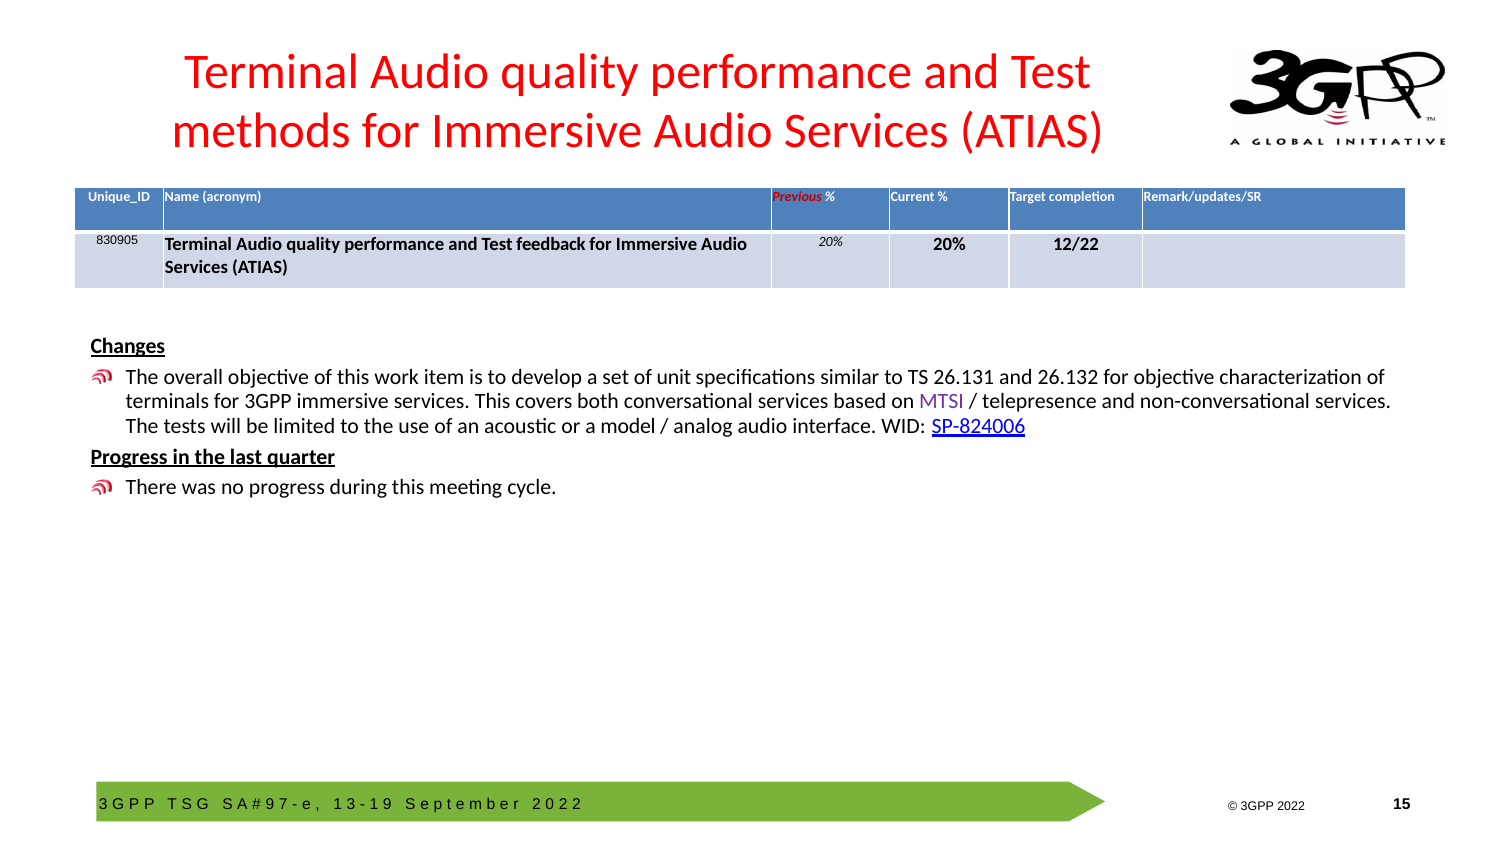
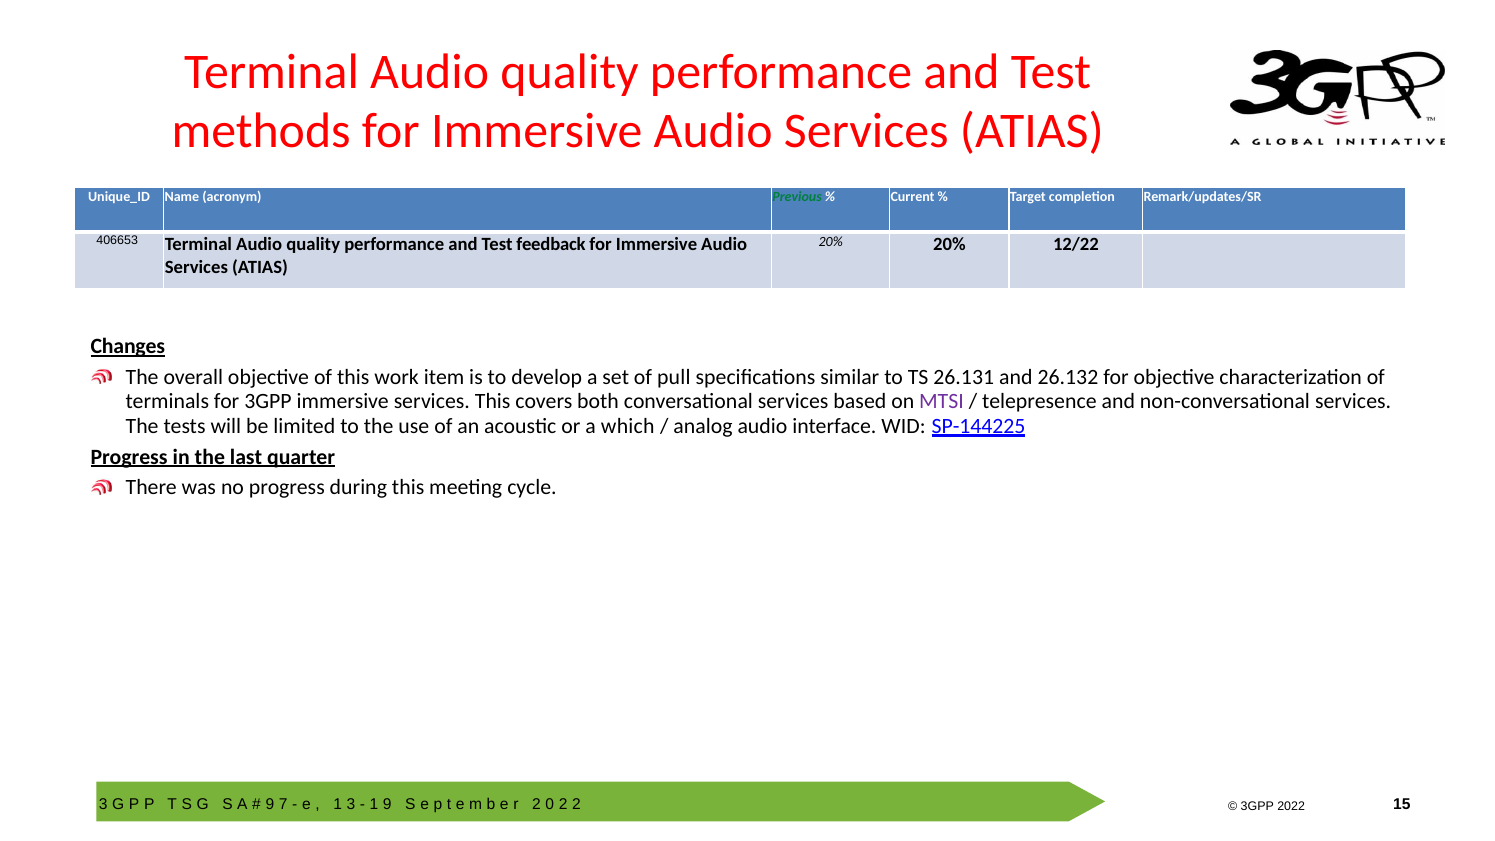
Previous colour: red -> green
830905: 830905 -> 406653
unit: unit -> pull
model: model -> which
SP-824006: SP-824006 -> SP-144225
